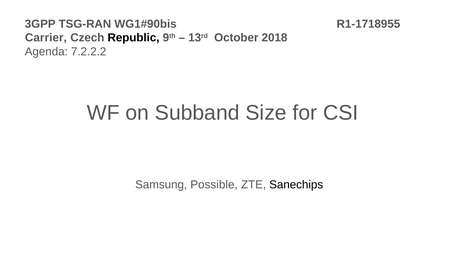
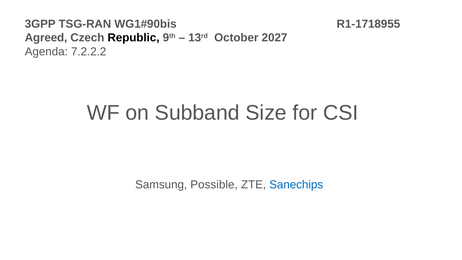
Carrier: Carrier -> Agreed
2018: 2018 -> 2027
Sanechips colour: black -> blue
